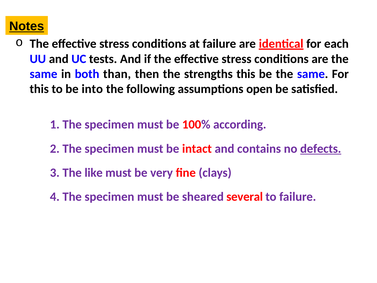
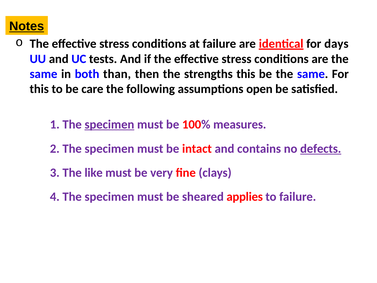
each: each -> days
into: into -> care
specimen at (109, 124) underline: none -> present
according: according -> measures
several: several -> applies
